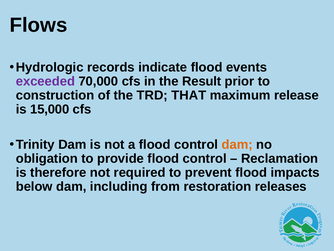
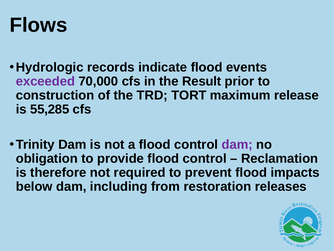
THAT: THAT -> TORT
15,000: 15,000 -> 55,285
dam at (237, 144) colour: orange -> purple
